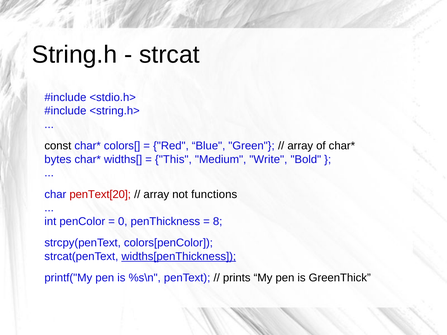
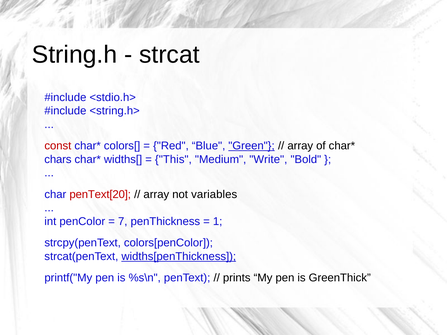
const colour: black -> red
Green underline: none -> present
bytes: bytes -> chars
functions: functions -> variables
0: 0 -> 7
8: 8 -> 1
